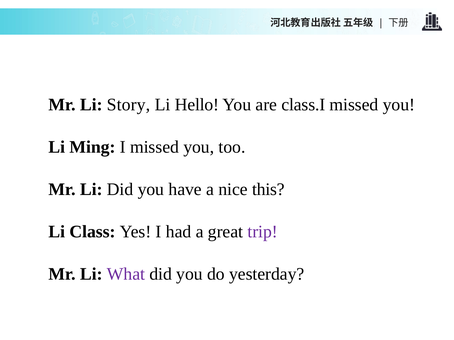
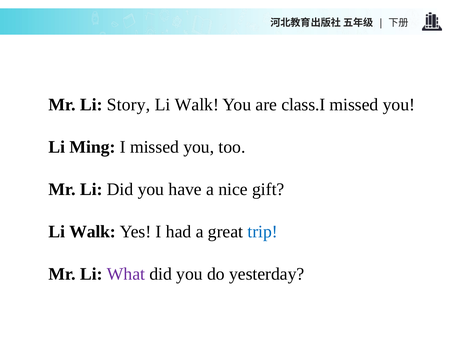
Hello at (197, 105): Hello -> Walk
this: this -> gift
Class at (92, 232): Class -> Walk
trip colour: purple -> blue
